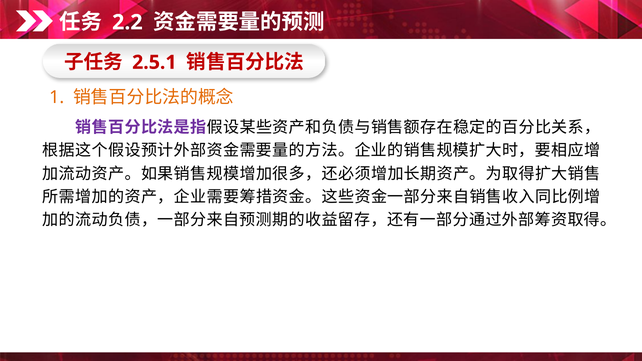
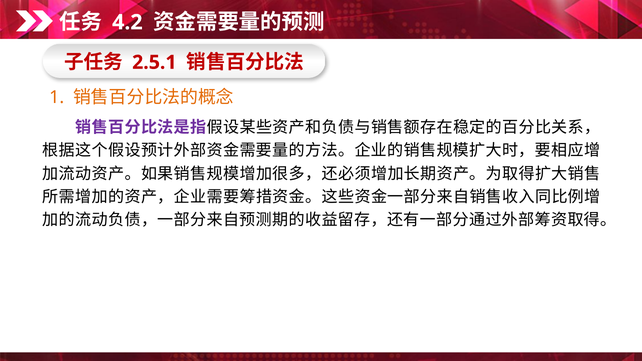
2.2: 2.2 -> 4.2
